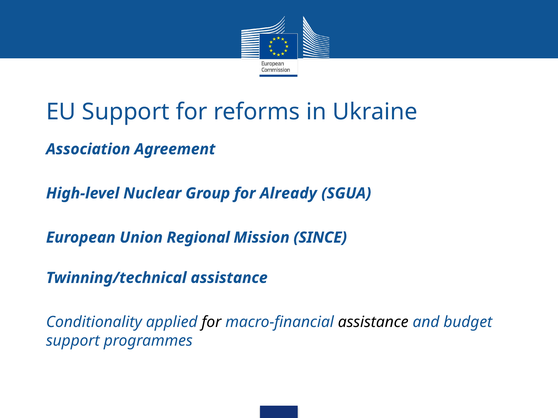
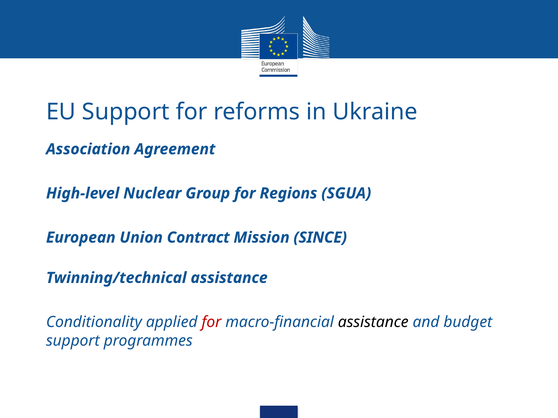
Already: Already -> Regions
Regional: Regional -> Contract
for at (211, 322) colour: black -> red
